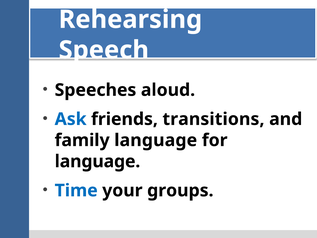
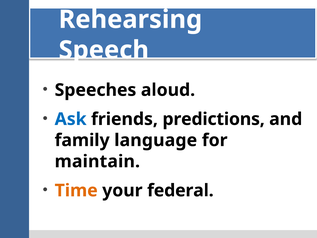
transitions: transitions -> predictions
language at (97, 161): language -> maintain
Time colour: blue -> orange
groups: groups -> federal
